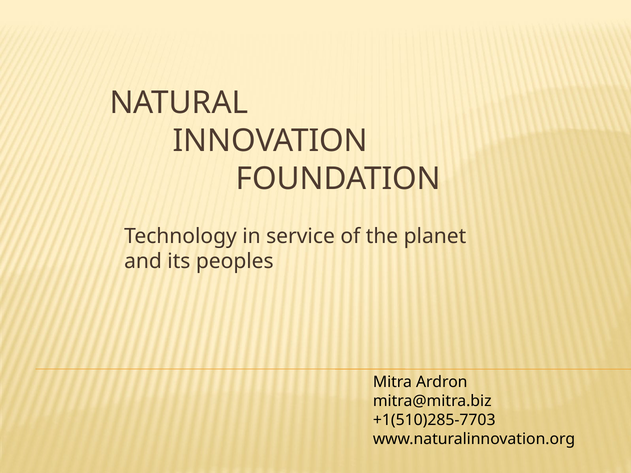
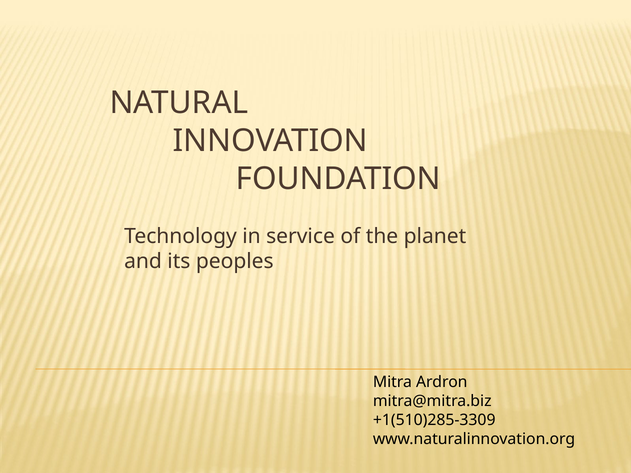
+1(510)285-7703: +1(510)285-7703 -> +1(510)285-3309
